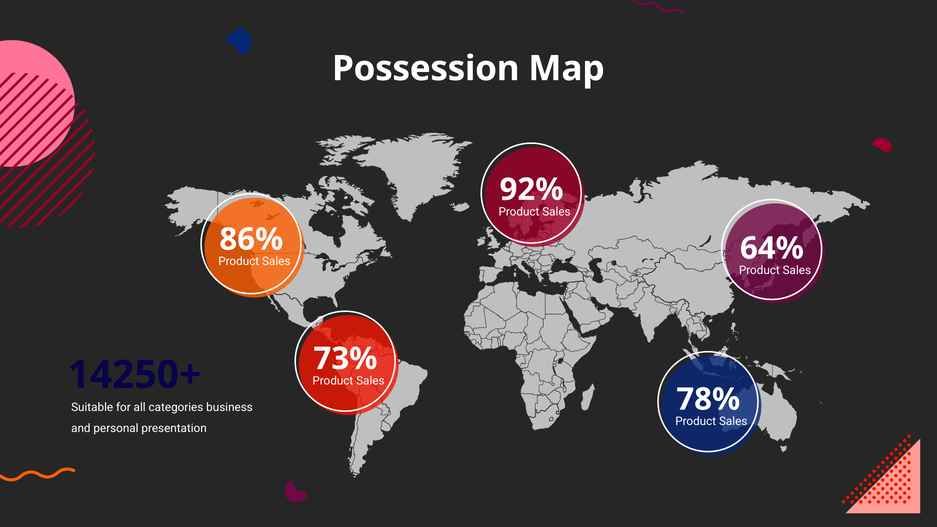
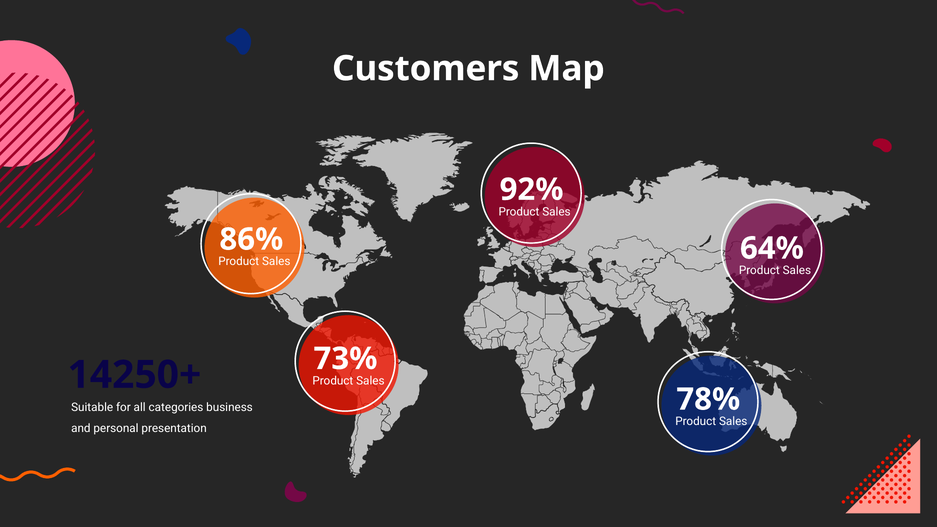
Possession: Possession -> Customers
